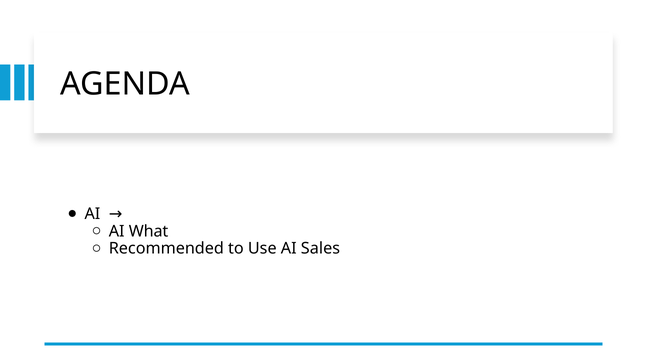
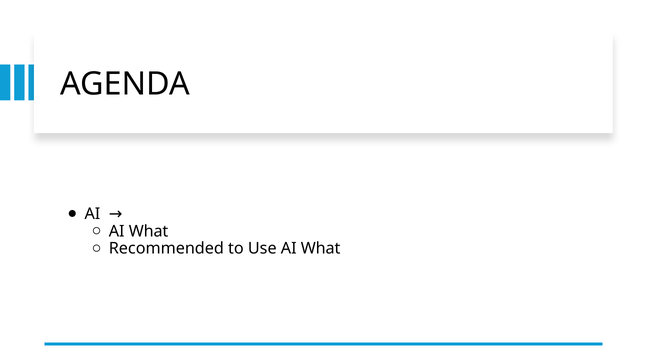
Use AI Sales: Sales -> What
